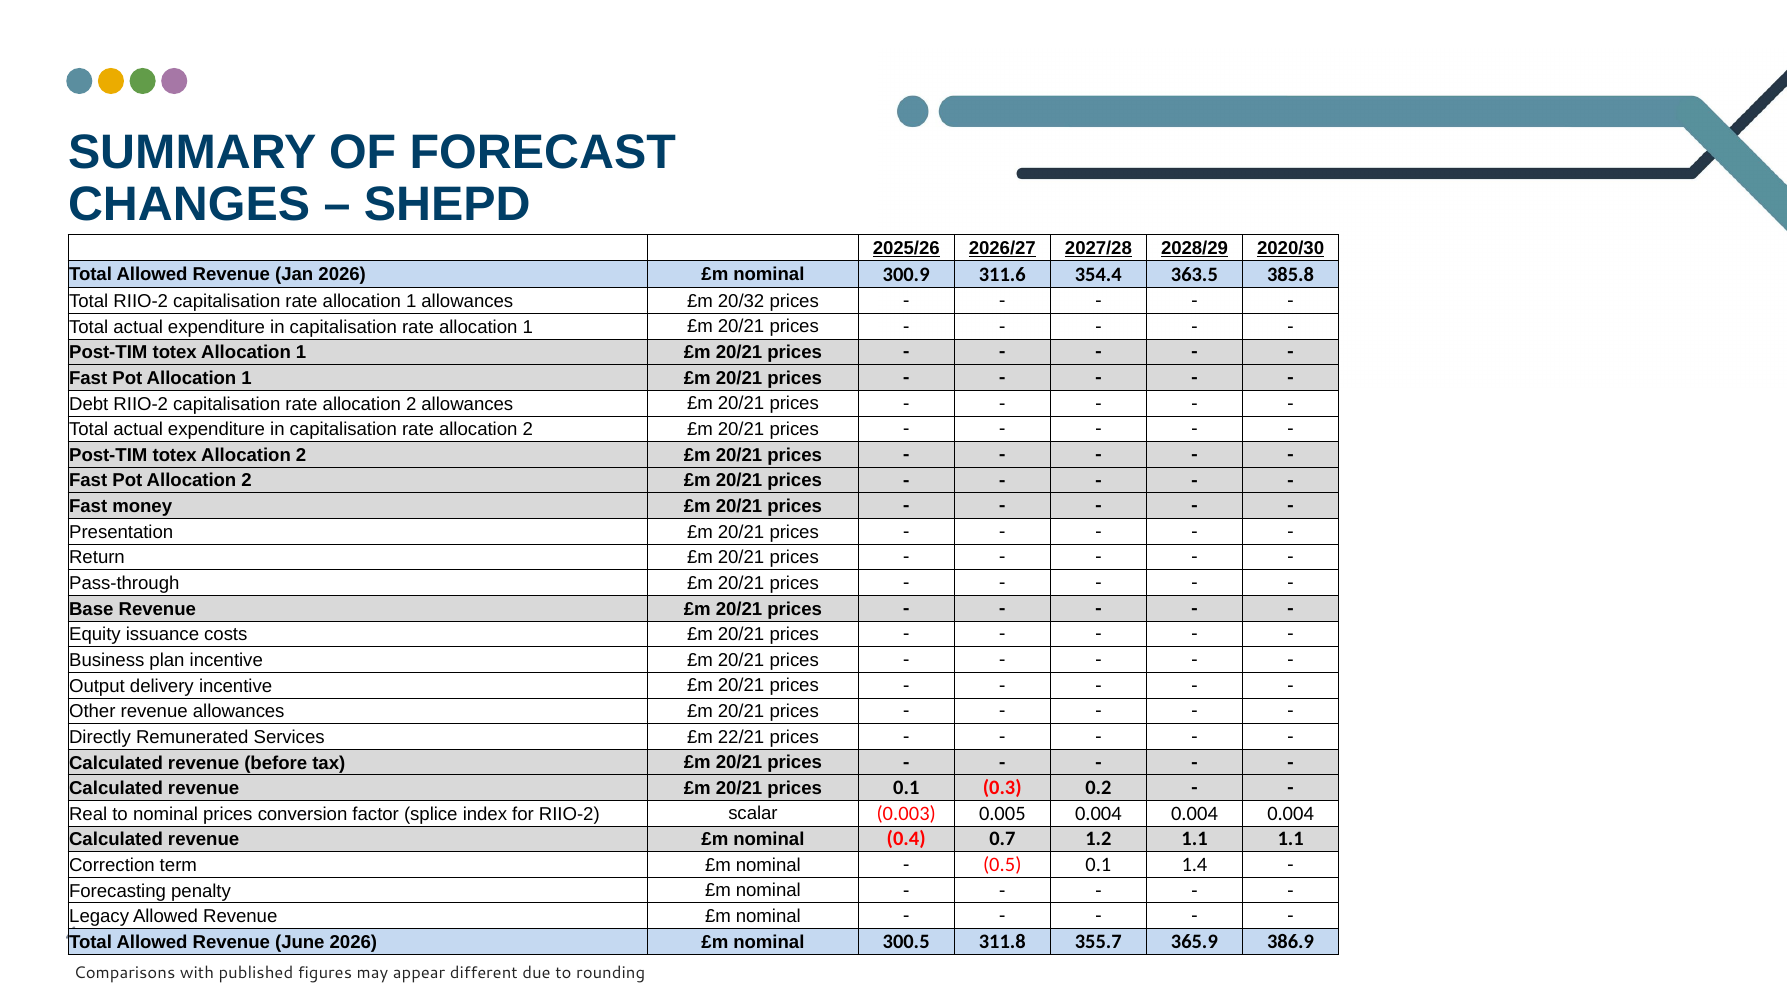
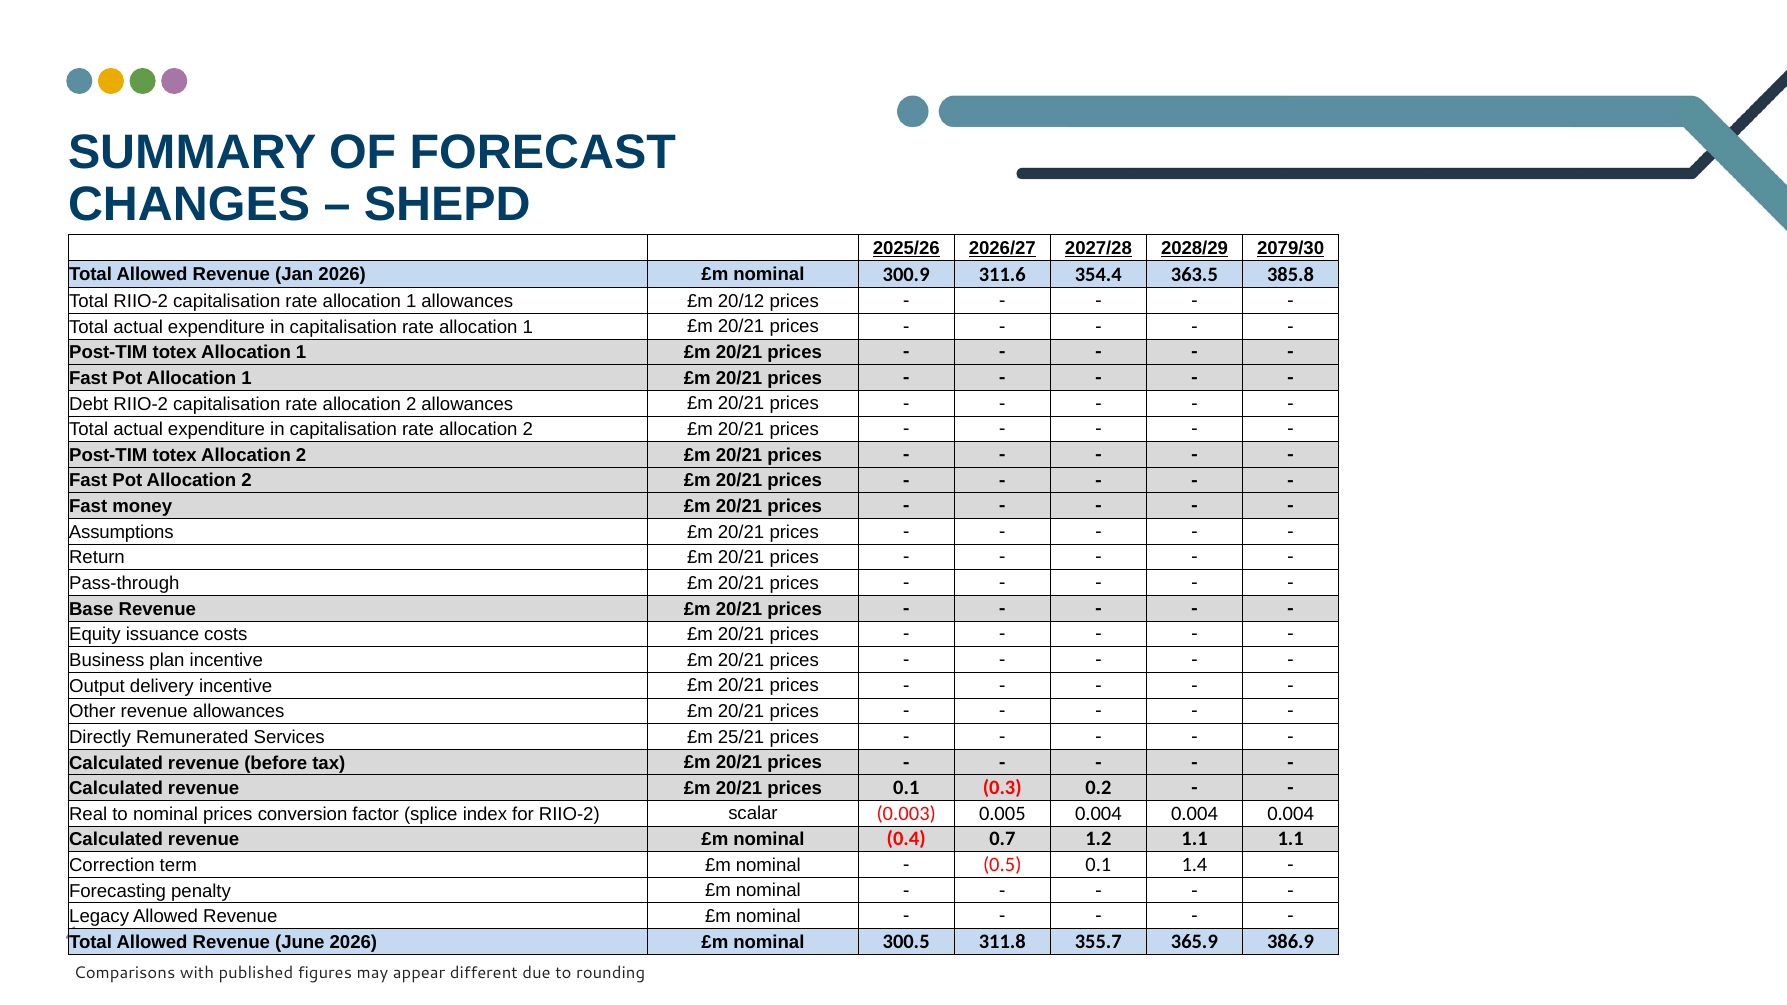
2020/30: 2020/30 -> 2079/30
20/32: 20/32 -> 20/12
Presentation: Presentation -> Assumptions
22/21: 22/21 -> 25/21
